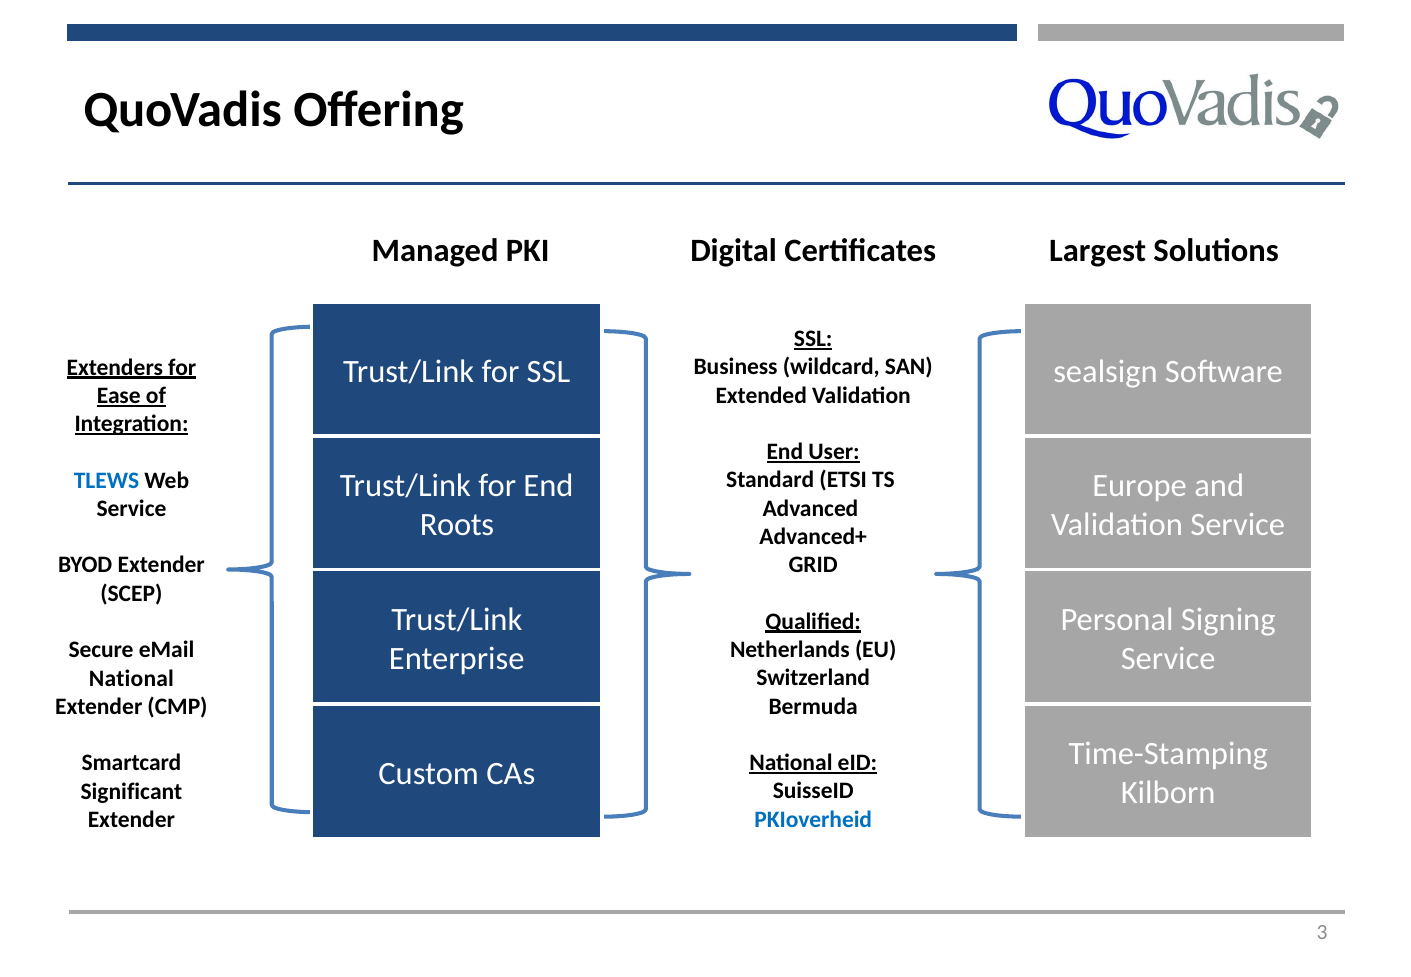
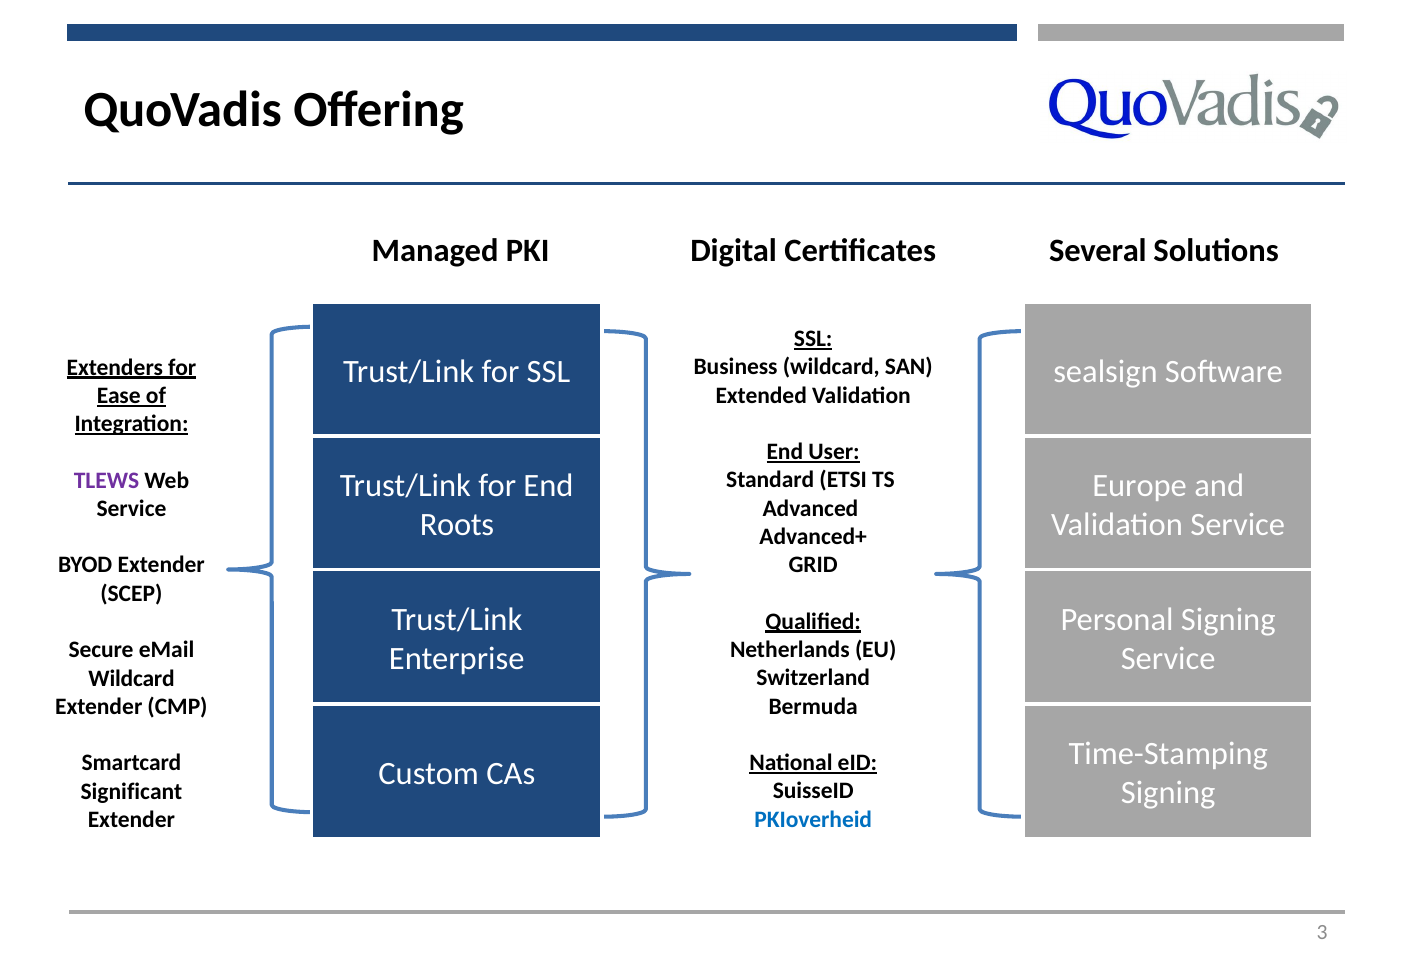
Largest: Largest -> Several
TLEWS colour: blue -> purple
National at (131, 678): National -> Wildcard
Kilborn at (1168, 793): Kilborn -> Signing
